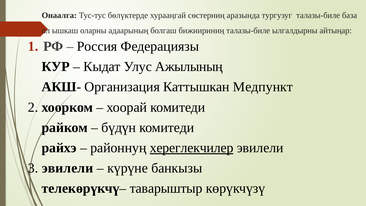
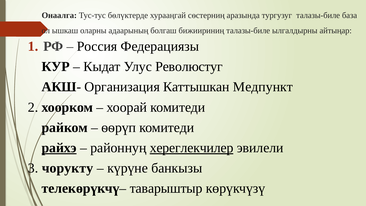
Ажылының: Ажылының -> Революстуг
бүдүн: бүдүн -> ѳѳрүп
райхэ underline: none -> present
3 эвилели: эвилели -> чорукту
